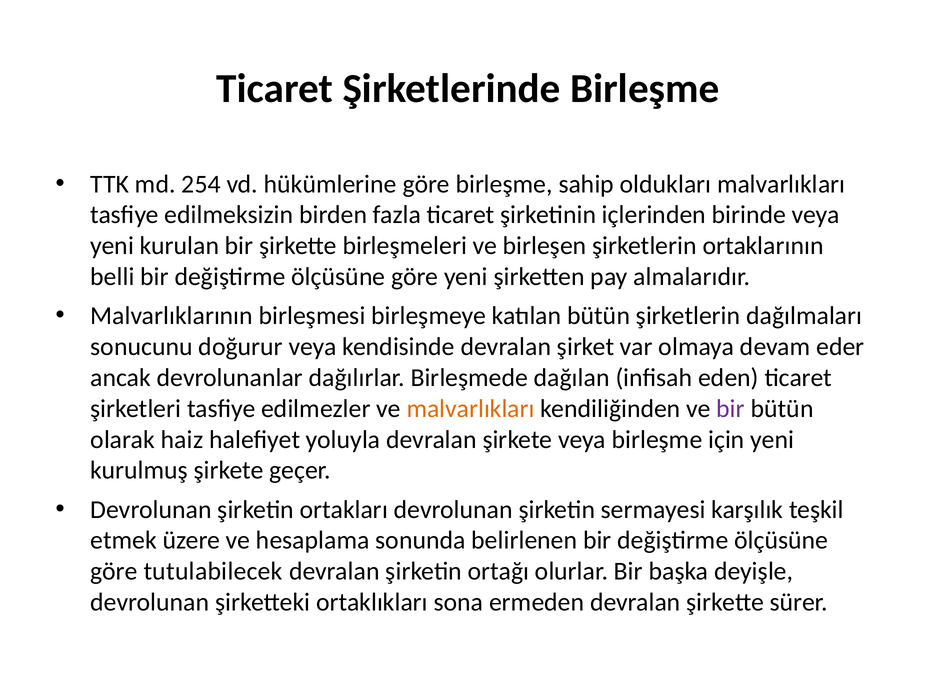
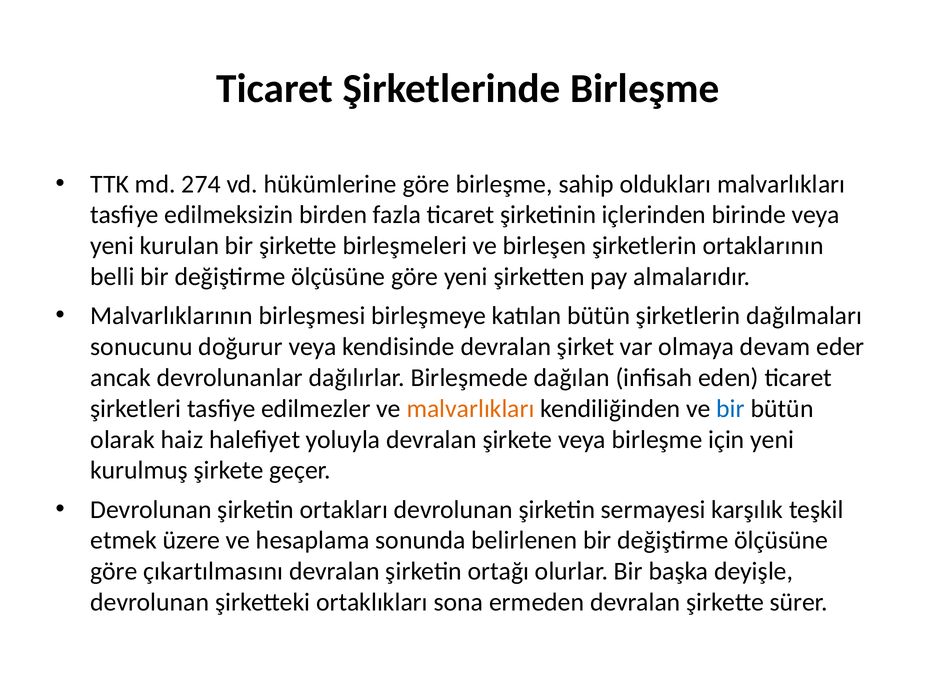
254: 254 -> 274
bir at (731, 409) colour: purple -> blue
tutulabilecek: tutulabilecek -> çıkartılmasını
